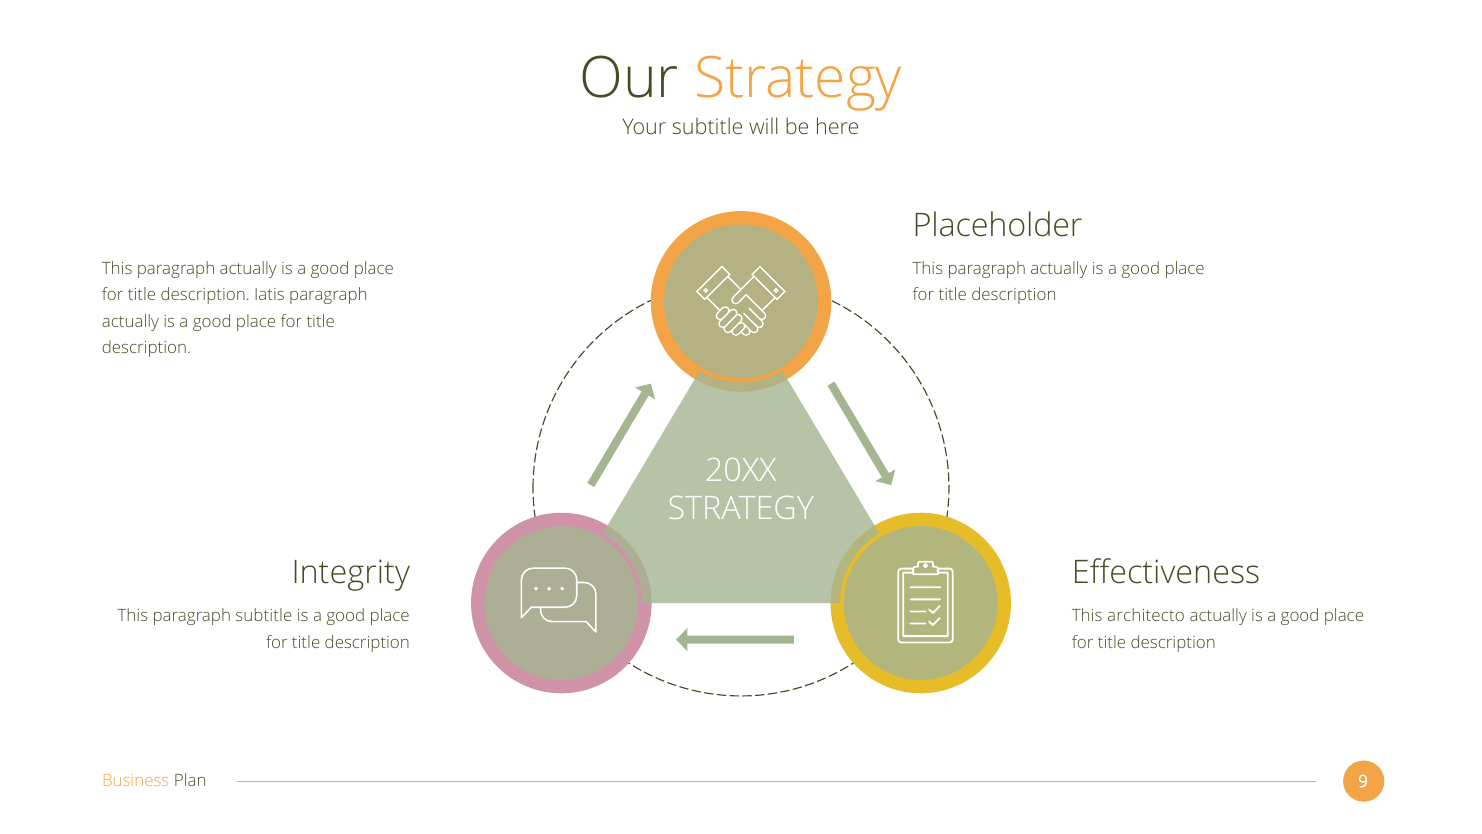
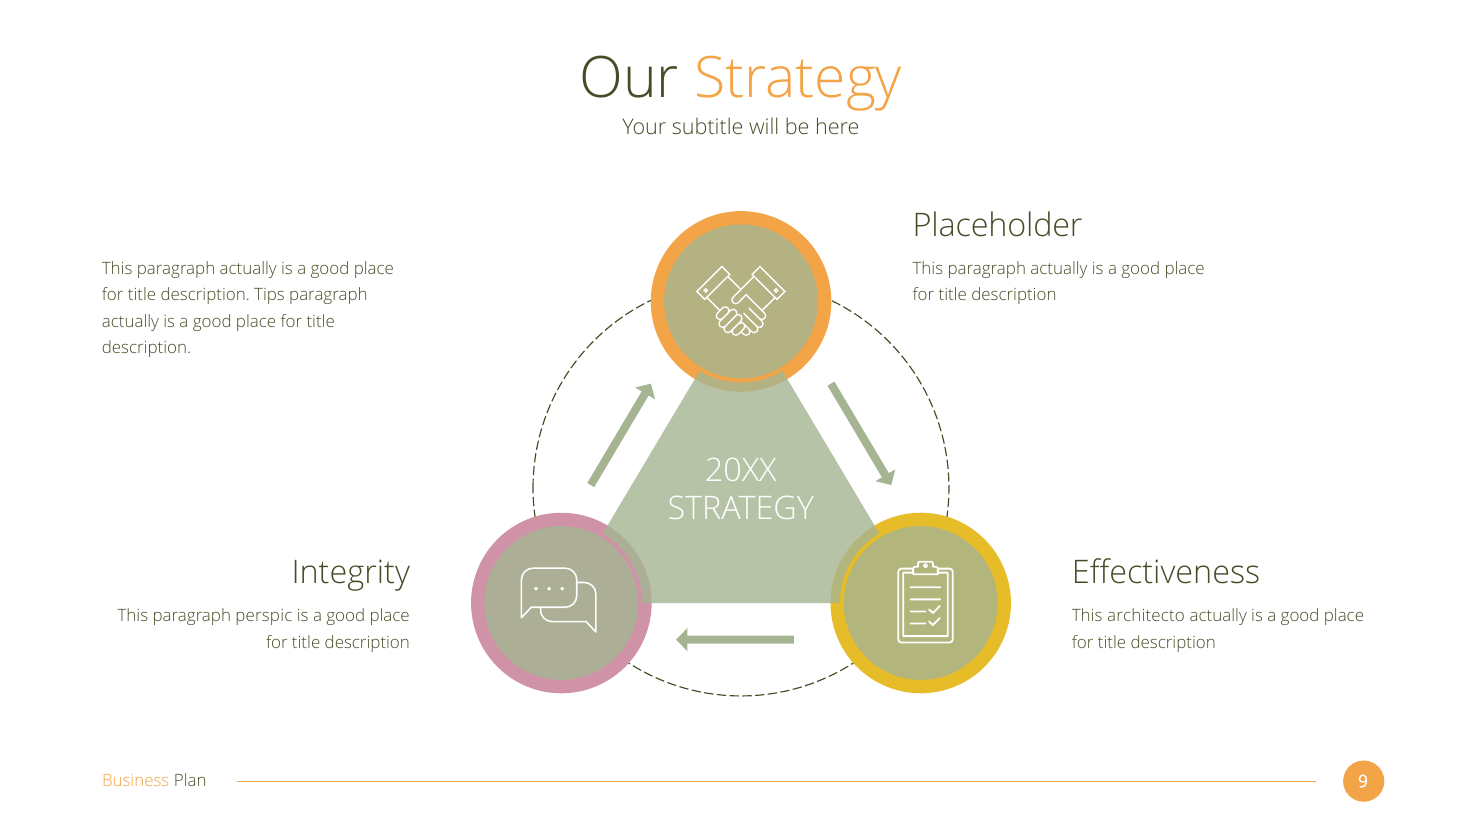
Iatis: Iatis -> Tips
paragraph subtitle: subtitle -> perspic
